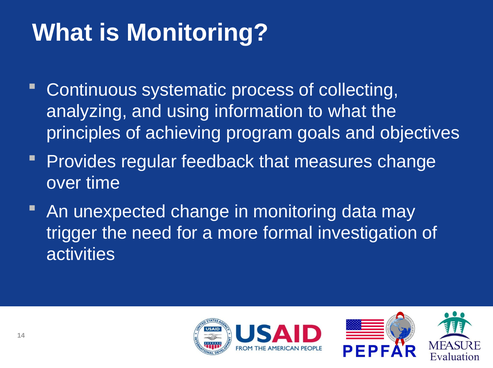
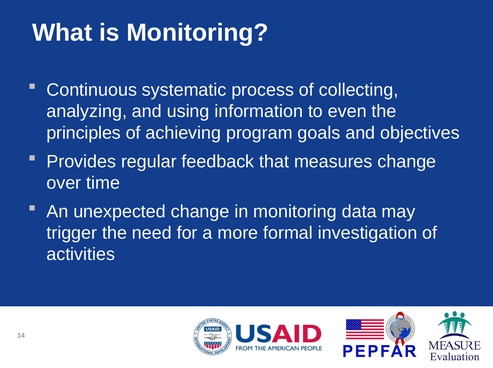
to what: what -> even
